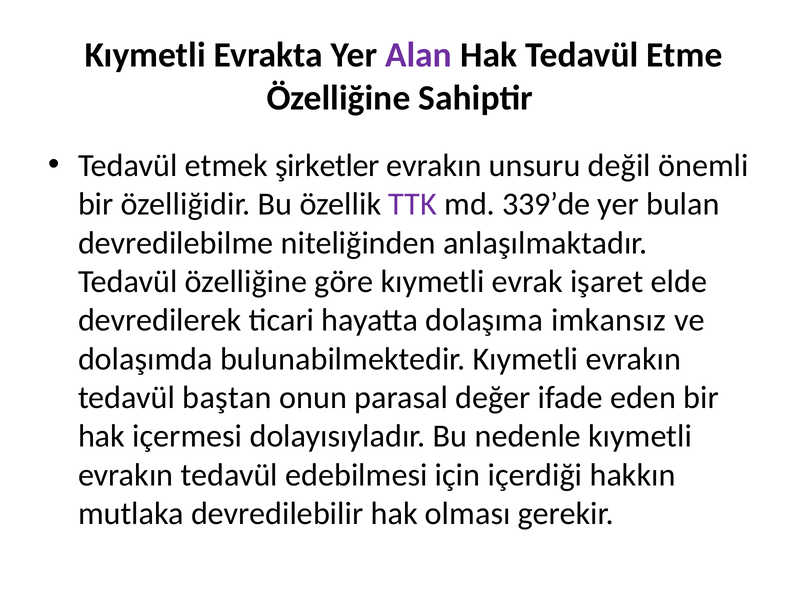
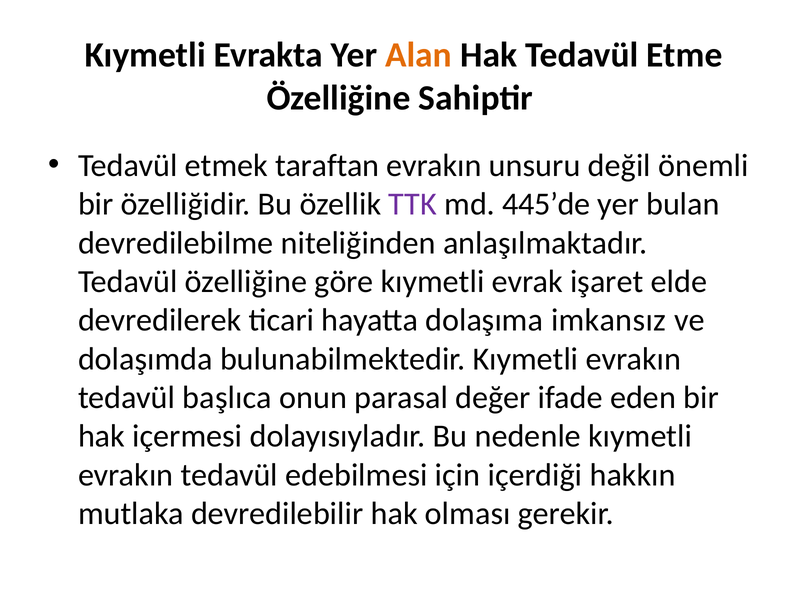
Alan colour: purple -> orange
şirketler: şirketler -> taraftan
339’de: 339’de -> 445’de
baştan: baştan -> başlıca
